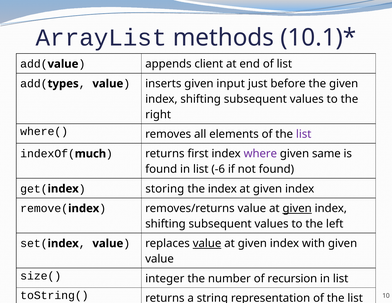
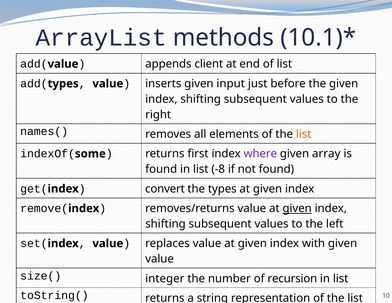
where(: where( -> names(
list at (304, 134) colour: purple -> orange
much: much -> some
same: same -> array
-6: -6 -> -8
storing: storing -> convert
the index: index -> types
value at (207, 243) underline: present -> none
